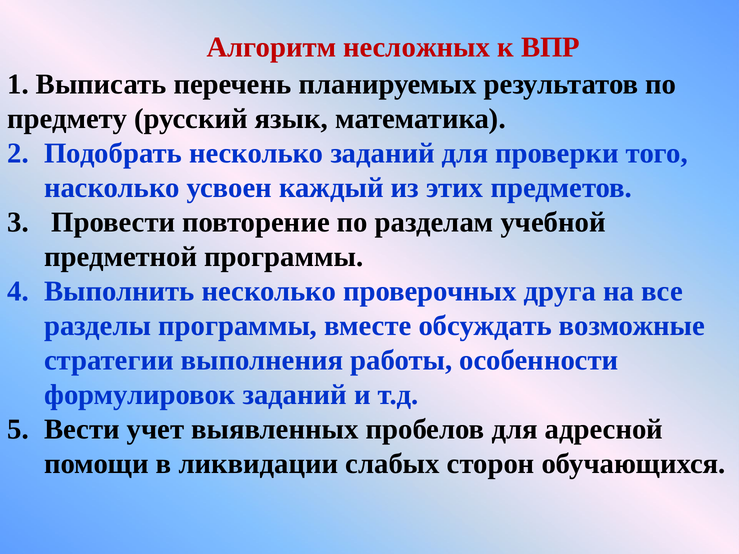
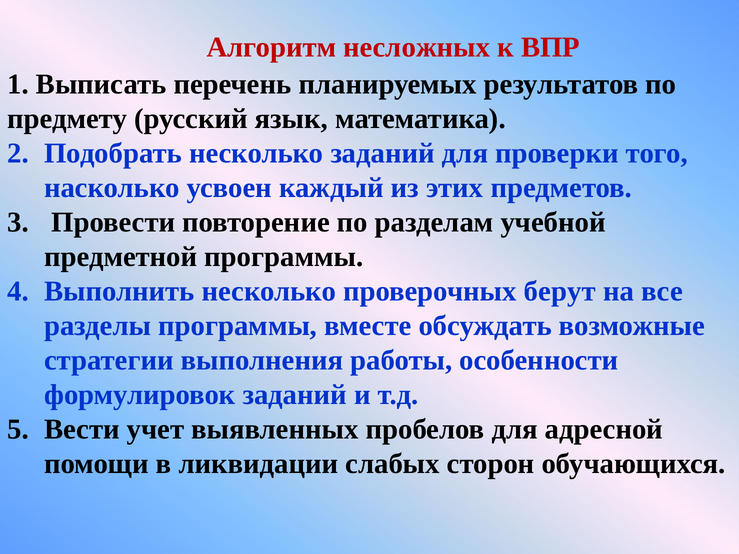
друга: друга -> берут
